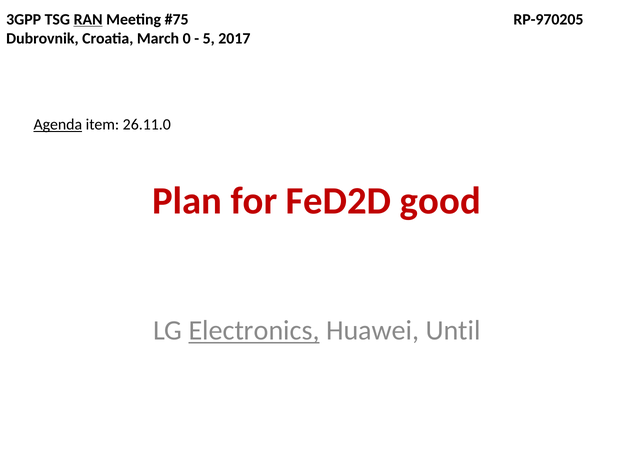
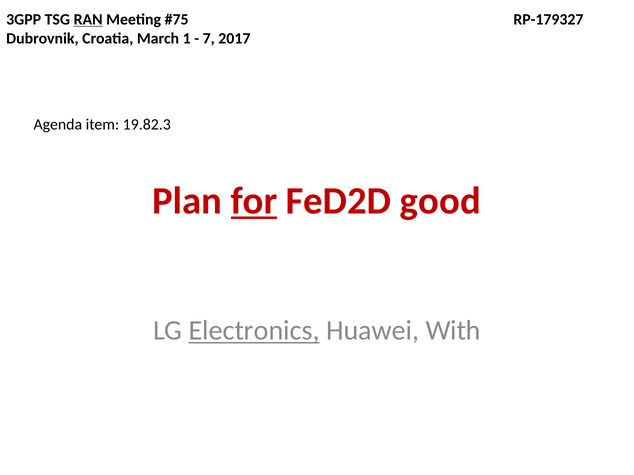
RP-970205: RP-970205 -> RP-179327
0: 0 -> 1
5: 5 -> 7
Agenda underline: present -> none
26.11.0: 26.11.0 -> 19.82.3
for underline: none -> present
Until: Until -> With
